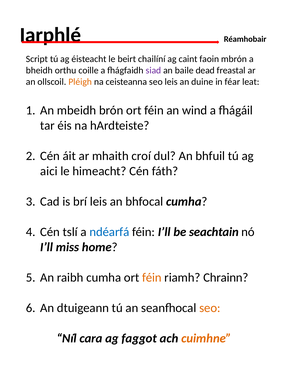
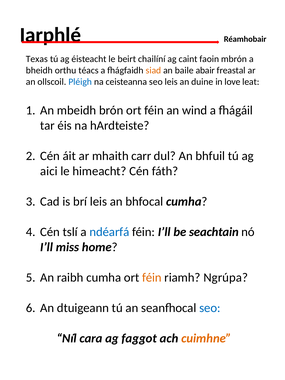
Script: Script -> Texas
coille: coille -> téacs
siad colour: purple -> orange
dead: dead -> abair
Pléigh colour: orange -> blue
féar: féar -> love
croí: croí -> carr
Chrainn: Chrainn -> Ngrúpa
seo at (210, 308) colour: orange -> blue
